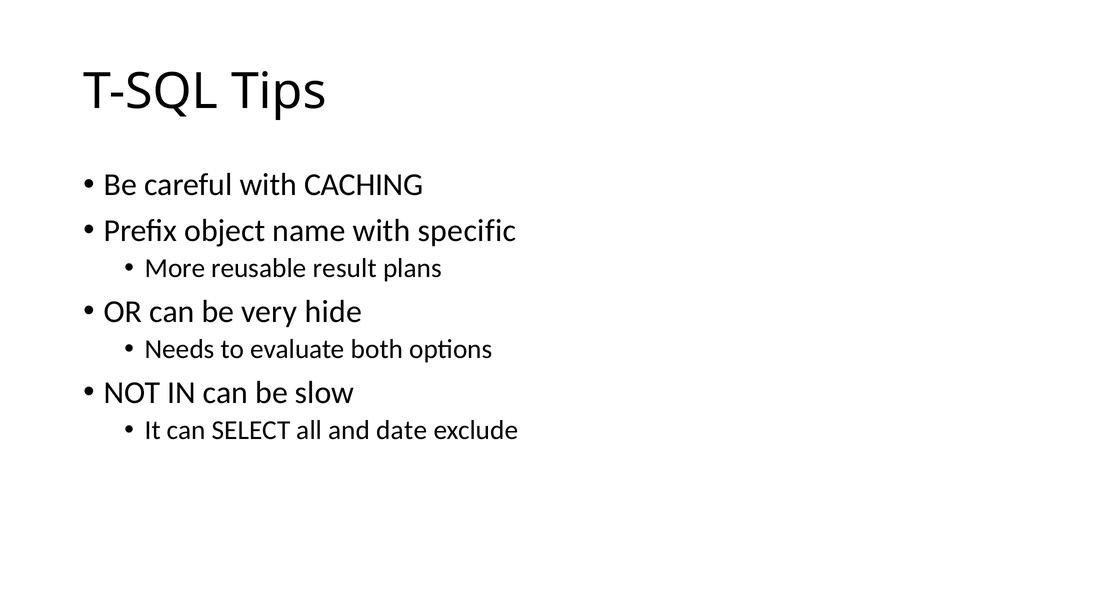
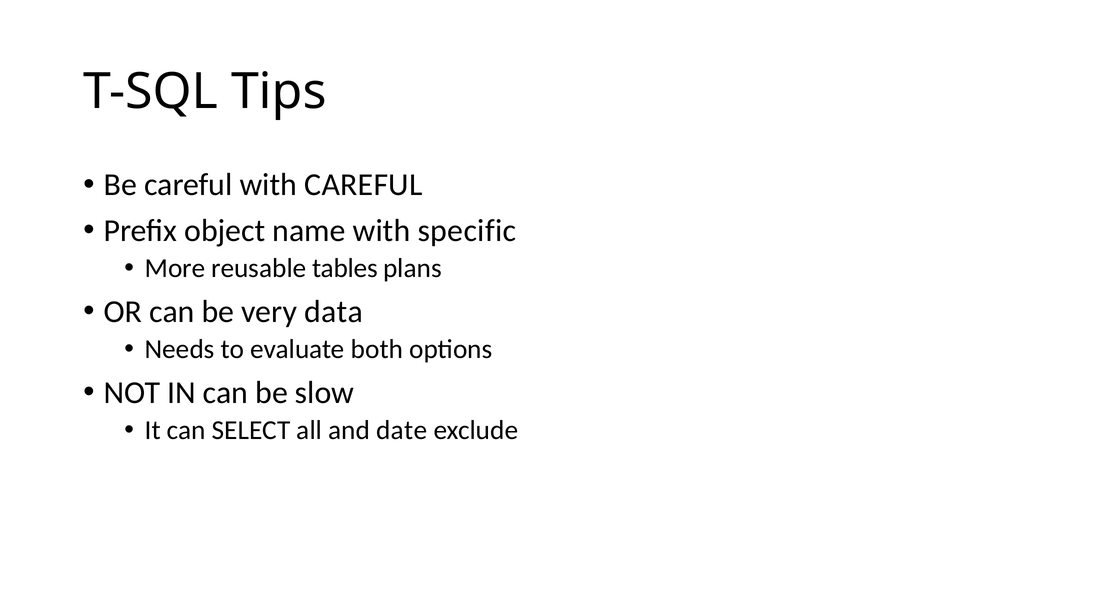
with CACHING: CACHING -> CAREFUL
result: result -> tables
hide: hide -> data
